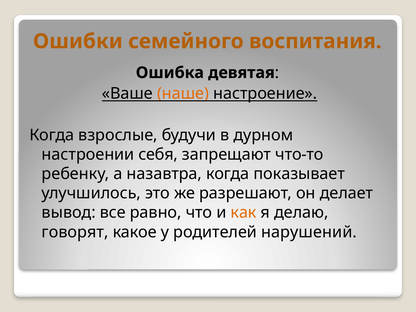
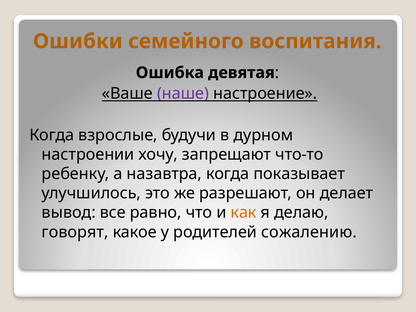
наше colour: orange -> purple
себя: себя -> хочу
нарушений: нарушений -> сожалению
